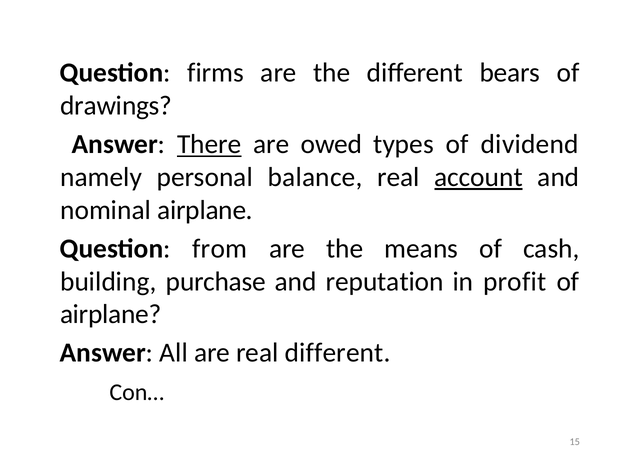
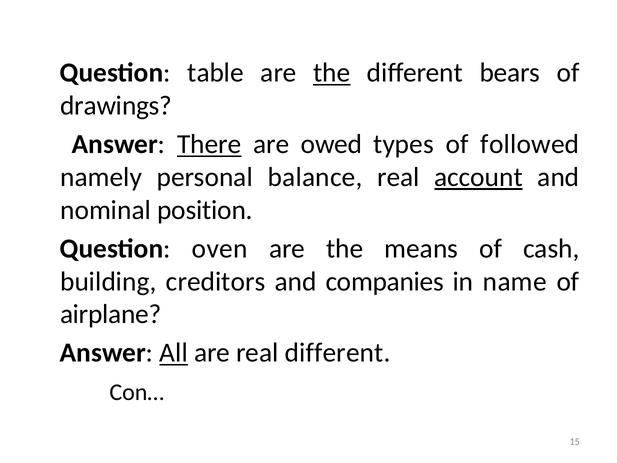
firms: firms -> table
the at (332, 73) underline: none -> present
dividend: dividend -> followed
nominal airplane: airplane -> position
from: from -> oven
purchase: purchase -> creditors
reputation: reputation -> companies
profit: profit -> name
All underline: none -> present
